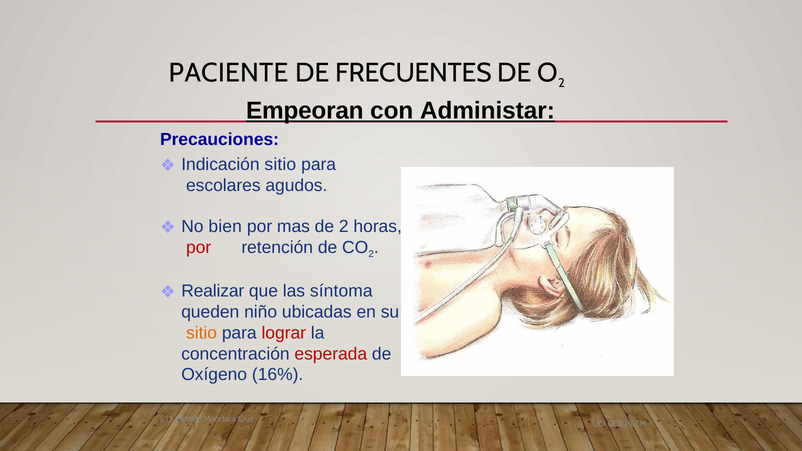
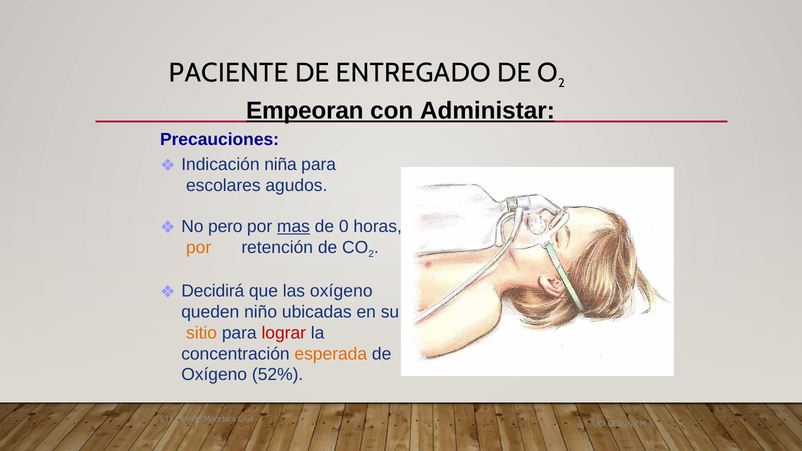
FRECUENTES: FRECUENTES -> ENTREGADO
Indicación sitio: sitio -> niña
bien: bien -> pero
mas underline: none -> present
de 2: 2 -> 0
por at (199, 247) colour: red -> orange
Realizar: Realizar -> Decidirá
las síntoma: síntoma -> oxígeno
esperada colour: red -> orange
16%: 16% -> 52%
